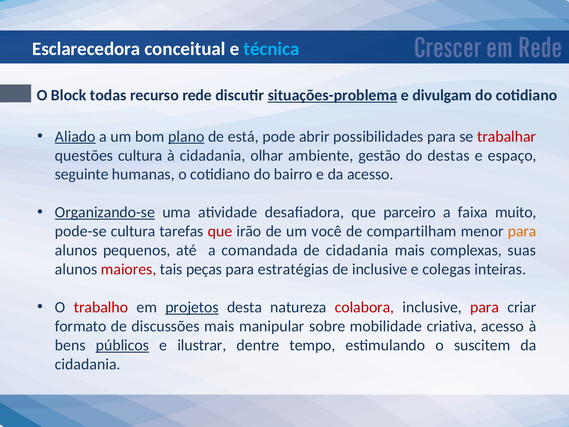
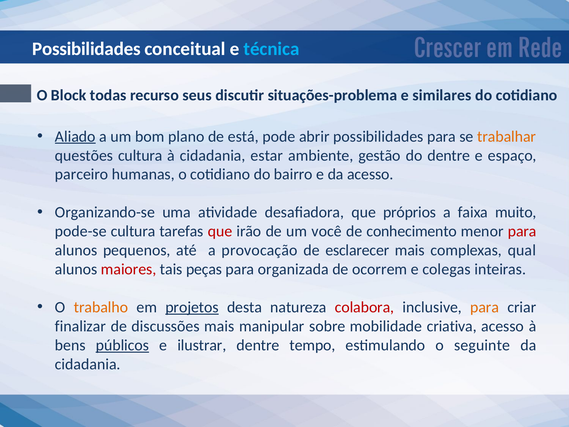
Esclarecedora at (86, 49): Esclarecedora -> Possibilidades
rede: rede -> seus
situações-problema underline: present -> none
divulgam: divulgam -> similares
plano underline: present -> none
trabalhar colour: red -> orange
olhar: olhar -> estar
do destas: destas -> dentre
seguinte: seguinte -> parceiro
Organizando-se underline: present -> none
parceiro: parceiro -> próprios
compartilham: compartilham -> conhecimento
para at (522, 231) colour: orange -> red
comandada: comandada -> provocação
de cidadania: cidadania -> esclarecer
suas: suas -> qual
estratégias: estratégias -> organizada
de inclusive: inclusive -> ocorrem
trabalho colour: red -> orange
para at (485, 307) colour: red -> orange
formato: formato -> finalizar
suscitem: suscitem -> seguinte
